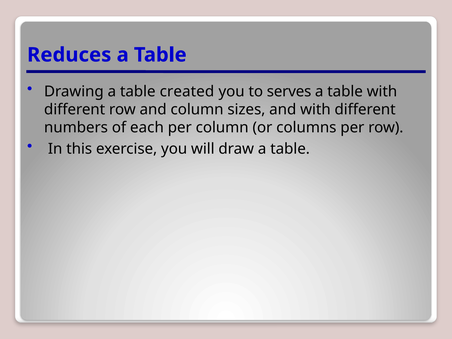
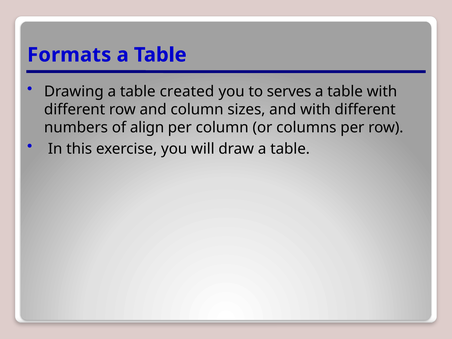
Reduces: Reduces -> Formats
each: each -> align
